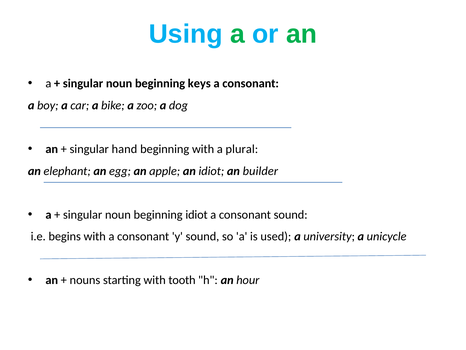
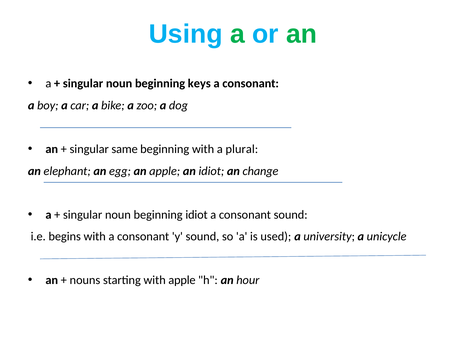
hand: hand -> same
builder: builder -> change
with tooth: tooth -> apple
